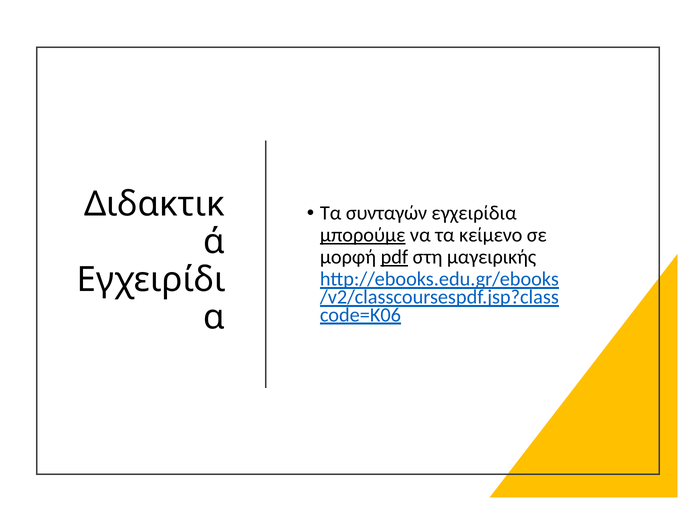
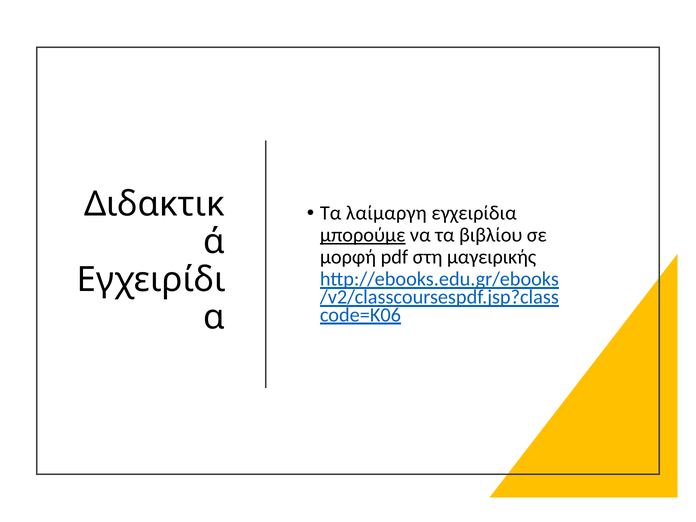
συνταγών: συνταγών -> λαίμαργη
κείμενο: κείμενο -> βιβλίου
pdf underline: present -> none
